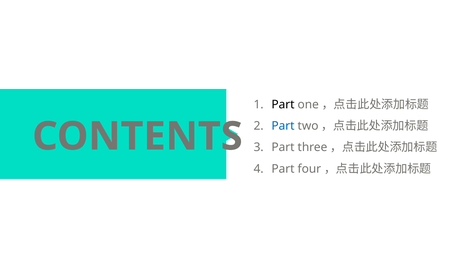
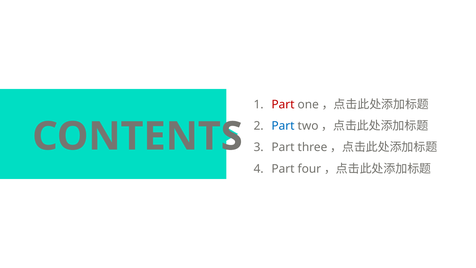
Part at (283, 104) colour: black -> red
